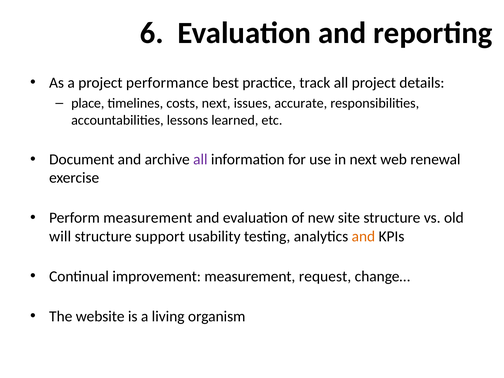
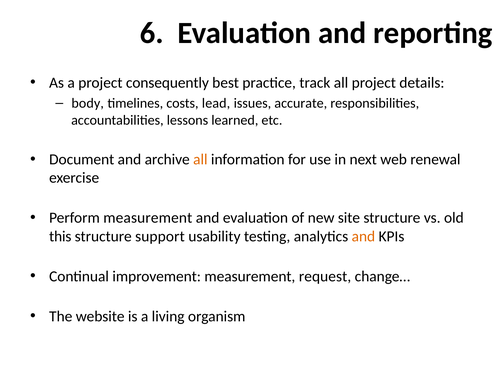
performance: performance -> consequently
place: place -> body
costs next: next -> lead
all at (200, 159) colour: purple -> orange
will: will -> this
